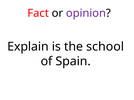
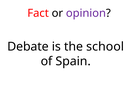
Explain: Explain -> Debate
